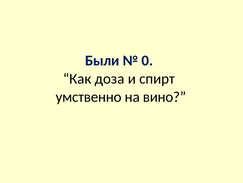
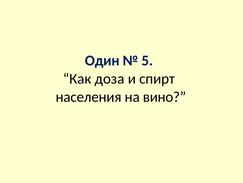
Были: Были -> Один
0: 0 -> 5
умственно: умственно -> населения
